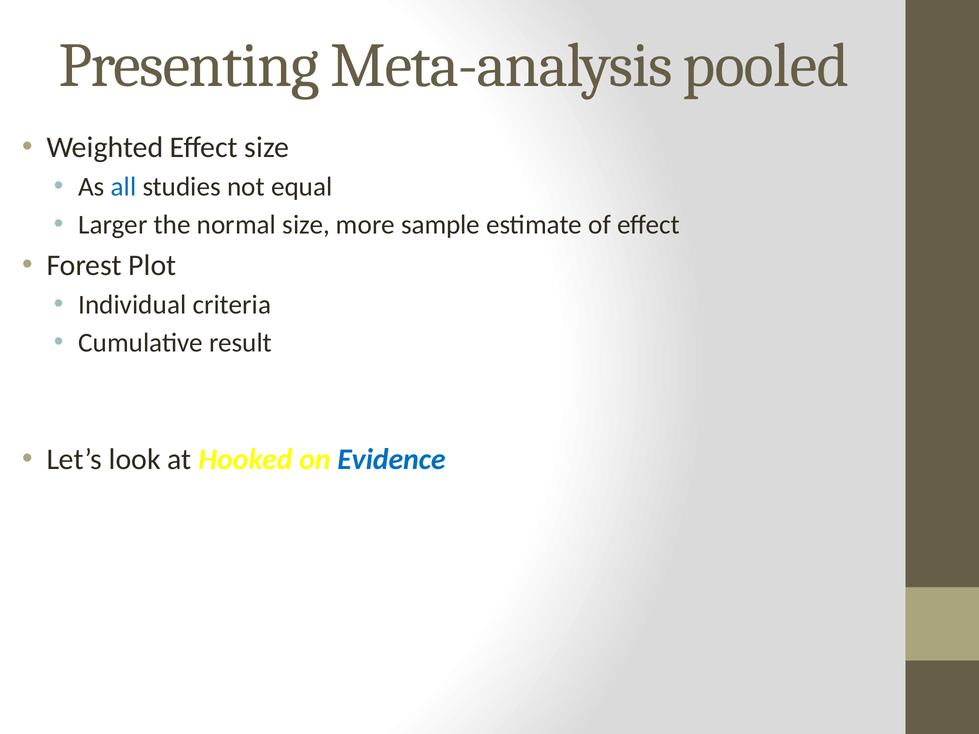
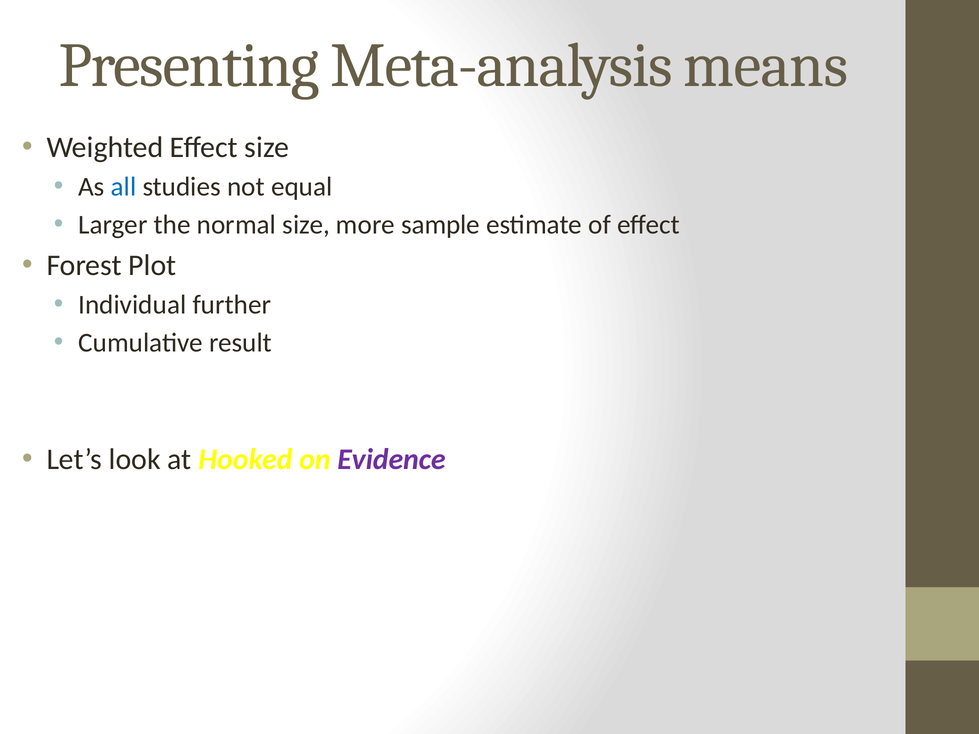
pooled: pooled -> means
criteria: criteria -> further
Evidence colour: blue -> purple
